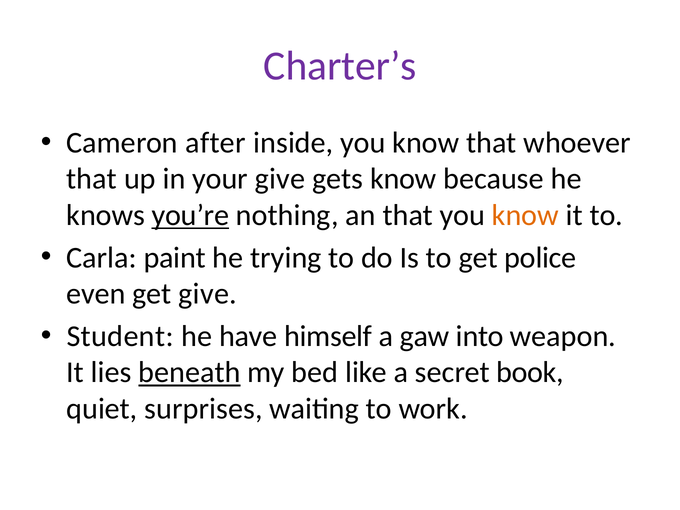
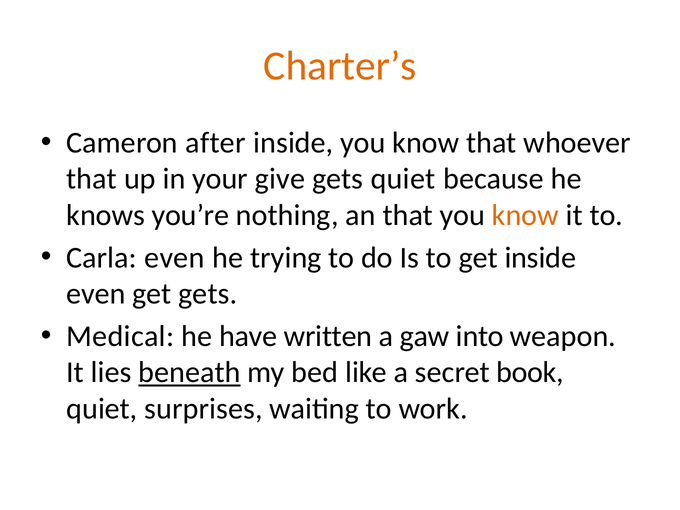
Charter’s colour: purple -> orange
gets know: know -> quiet
you’re underline: present -> none
Carla paint: paint -> even
get police: police -> inside
get give: give -> gets
Student: Student -> Medical
himself: himself -> written
